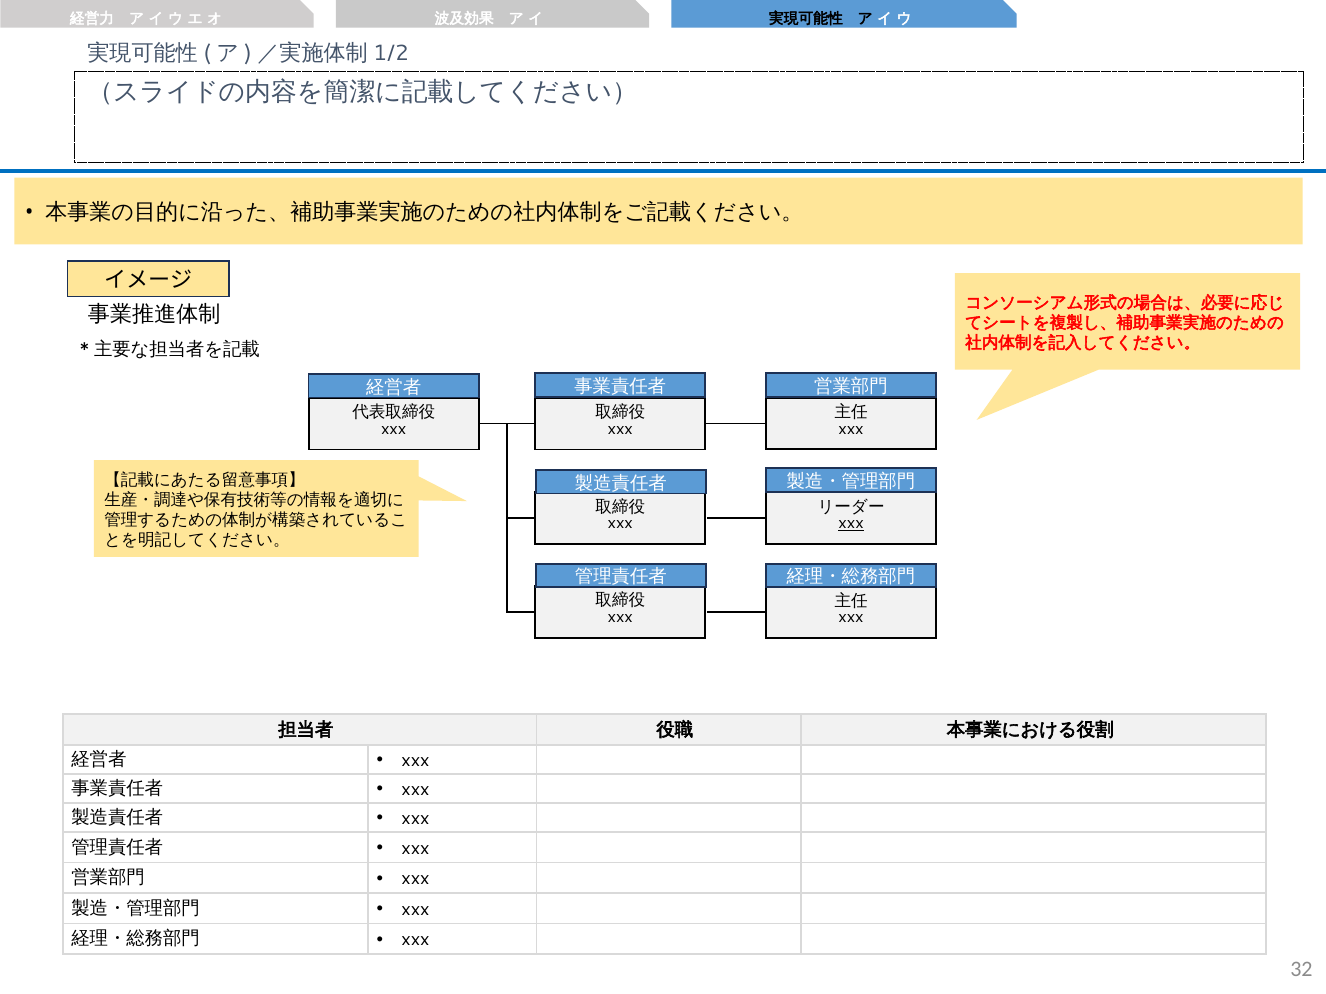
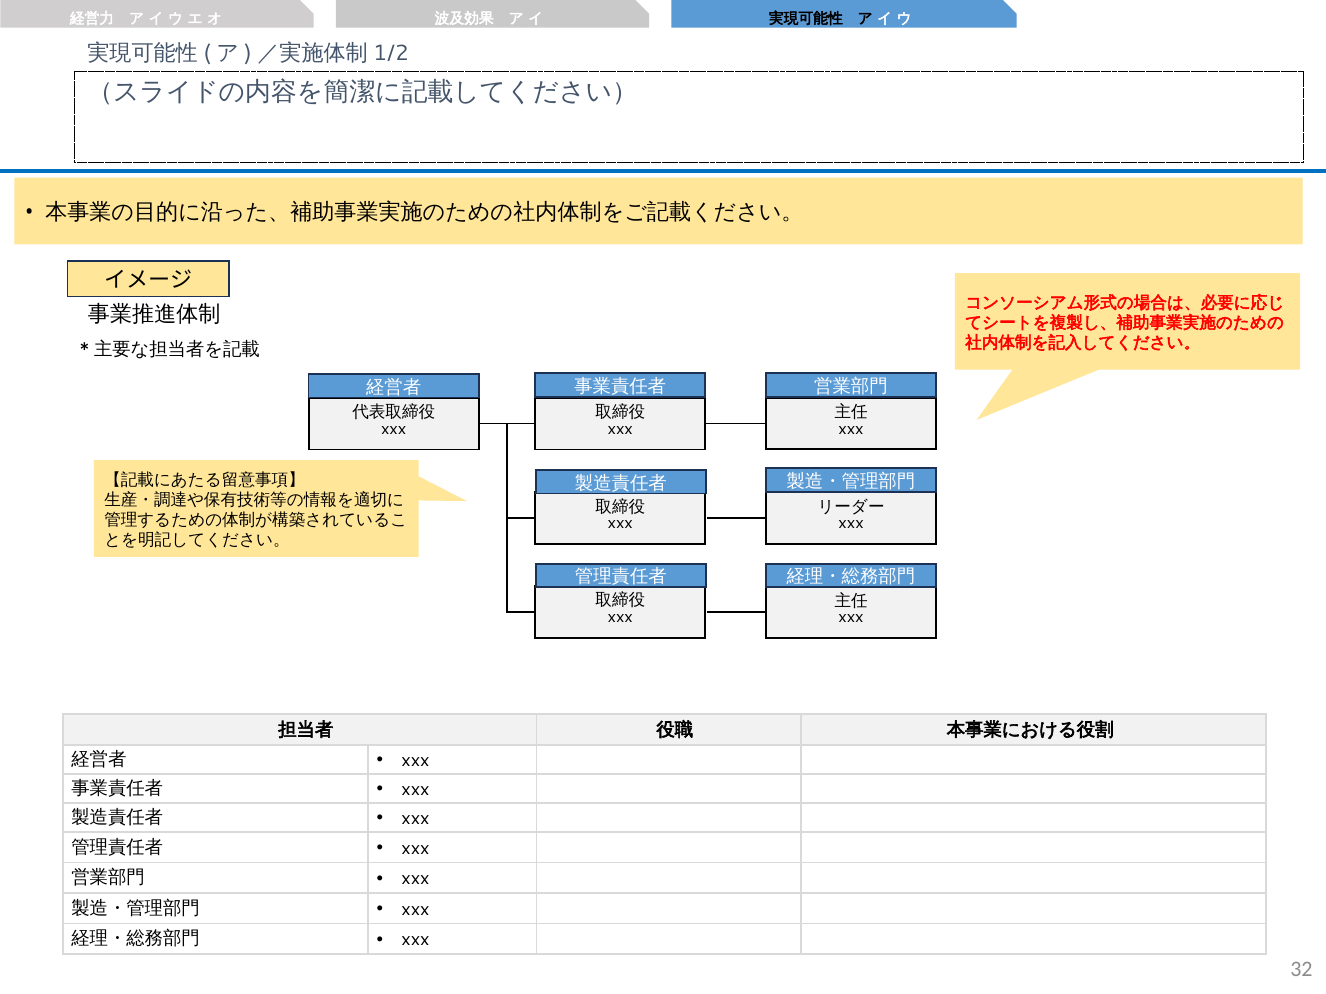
xxx at (851, 524) underline: present -> none
